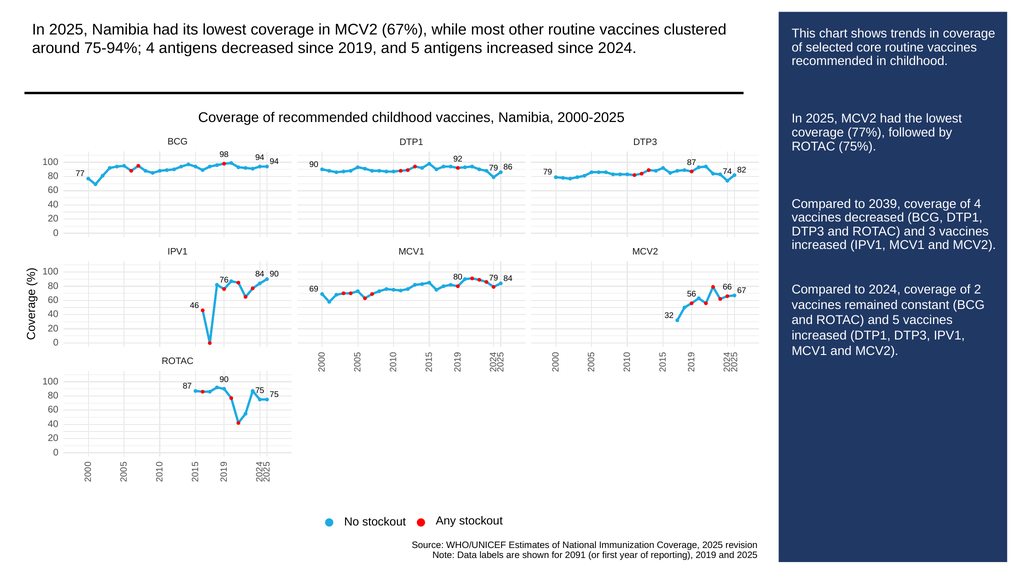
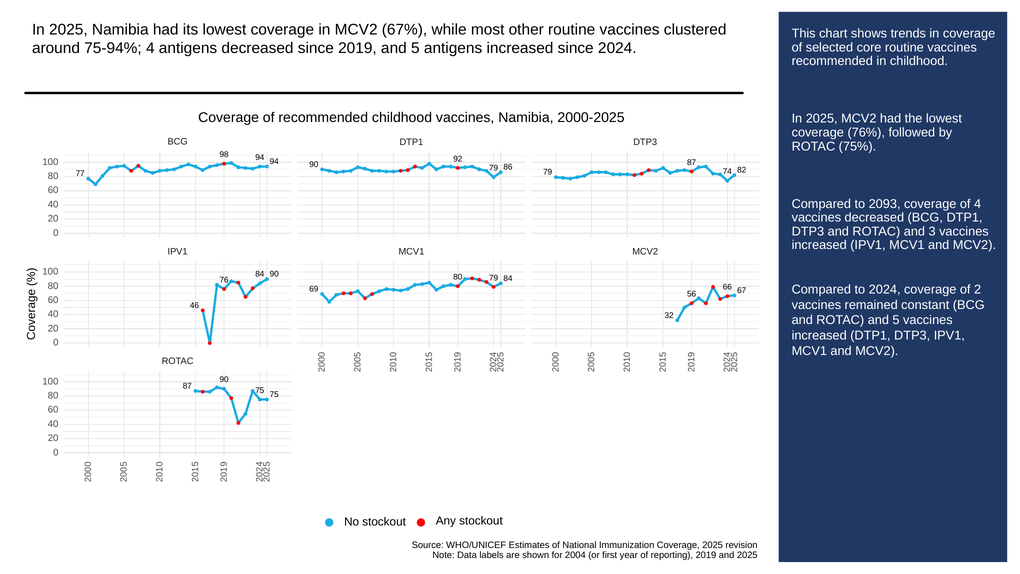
77%: 77% -> 76%
2039: 2039 -> 2093
2091: 2091 -> 2004
